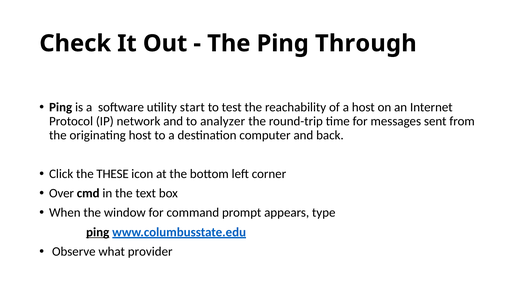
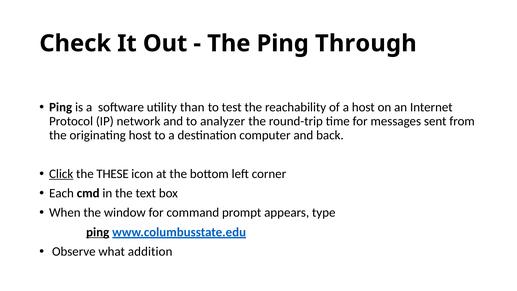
start: start -> than
Click underline: none -> present
Over: Over -> Each
provider: provider -> addition
